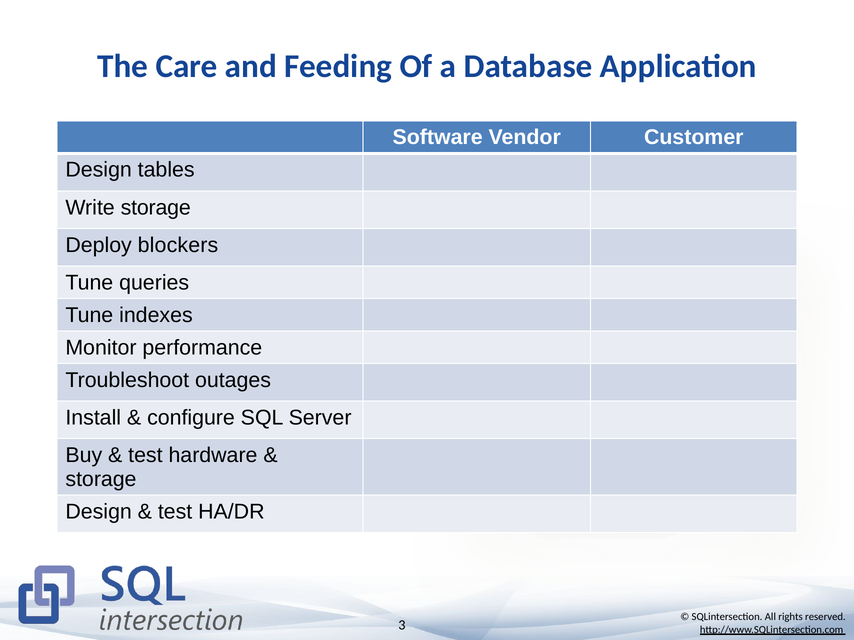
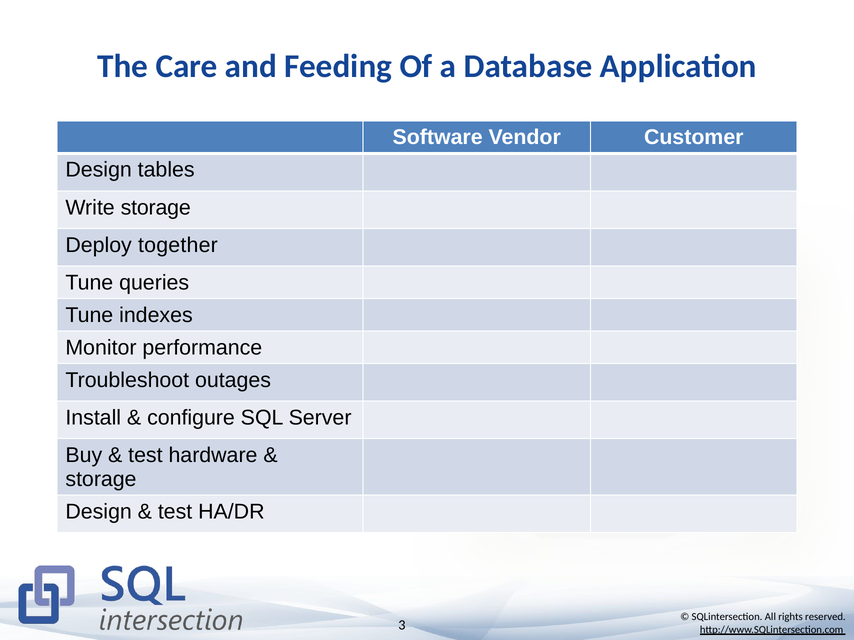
blockers: blockers -> together
